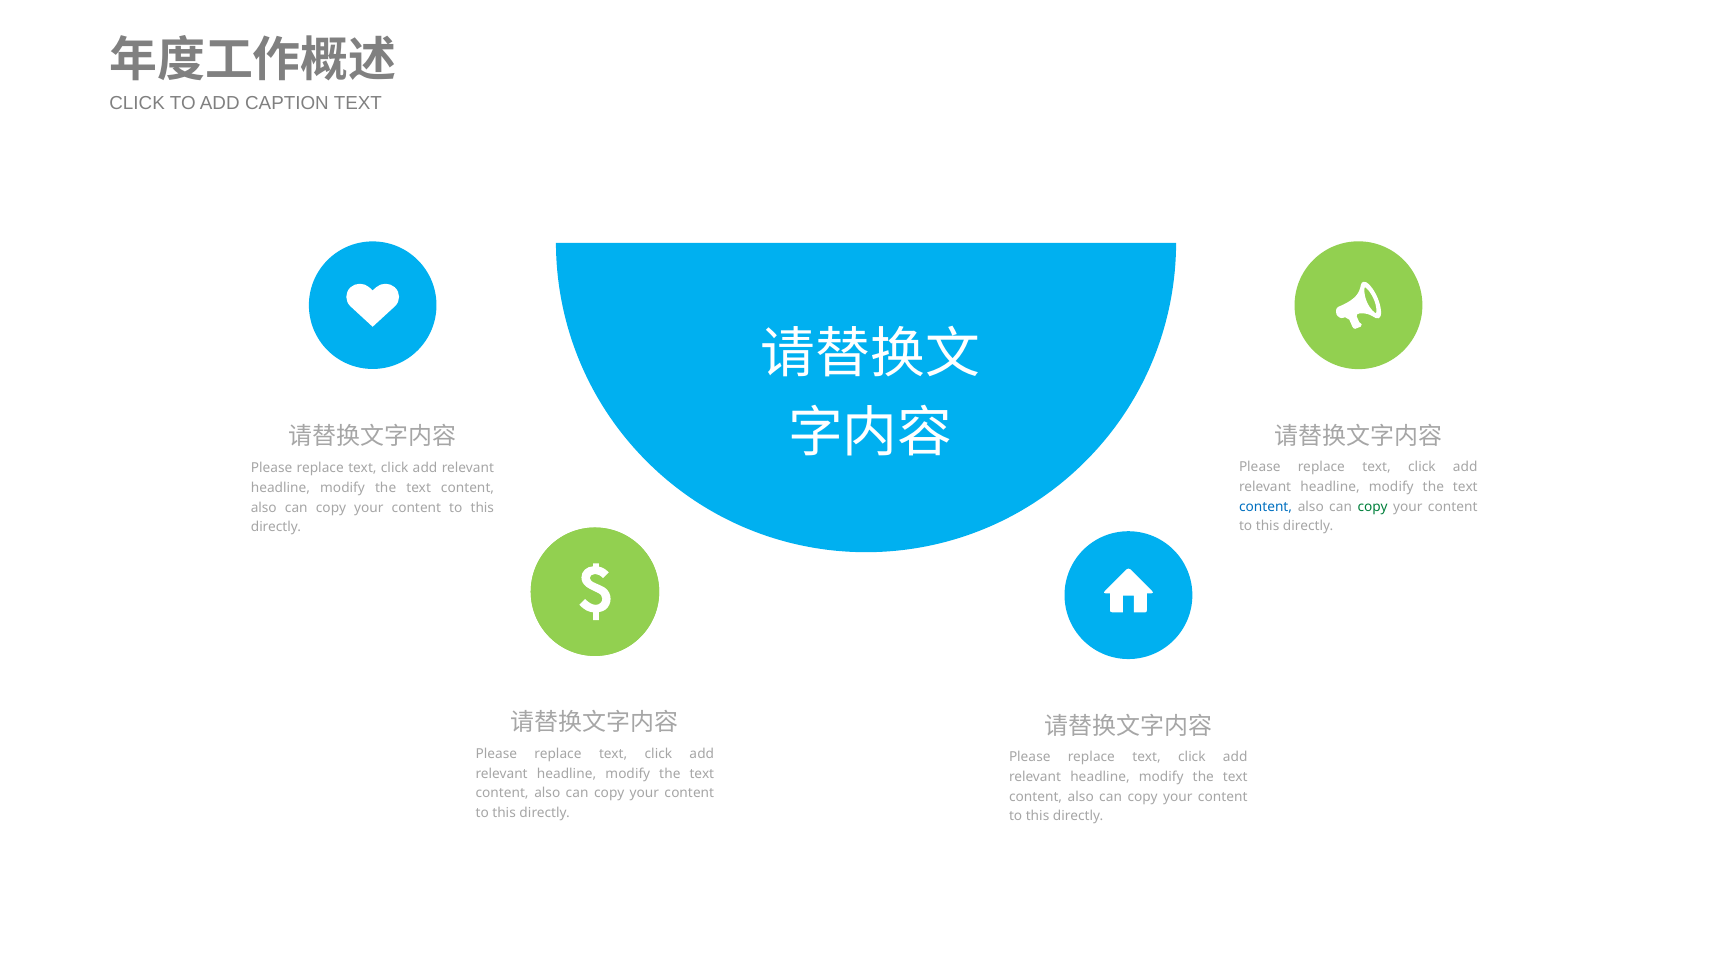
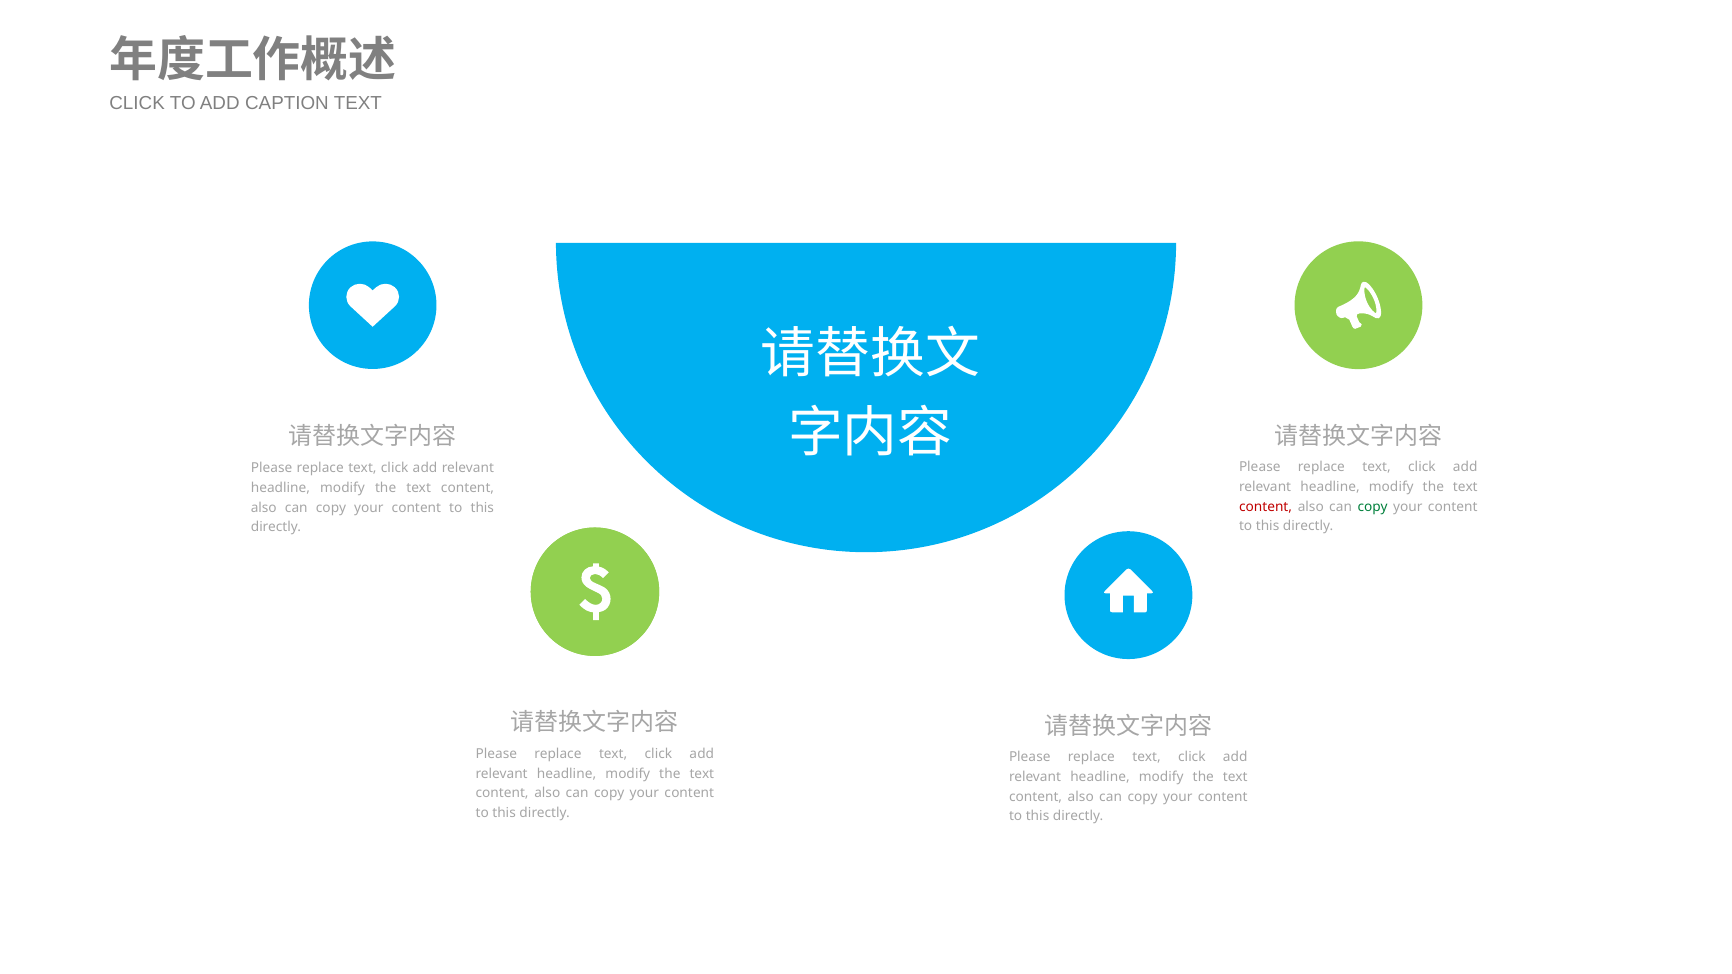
content at (1266, 507) colour: blue -> red
